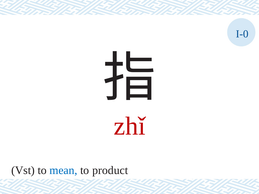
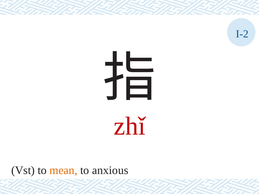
I-0: I-0 -> I-2
mean colour: blue -> orange
product: product -> anxious
